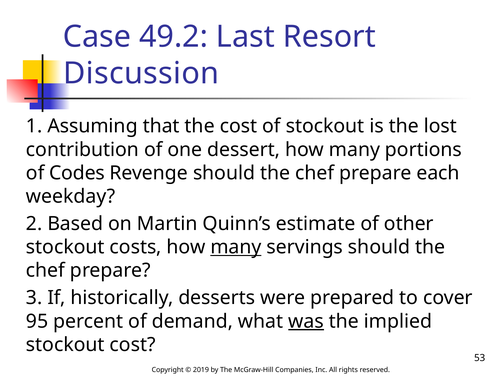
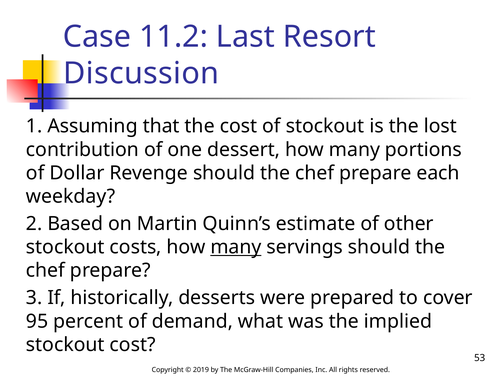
49.2: 49.2 -> 11.2
Codes: Codes -> Dollar
was underline: present -> none
